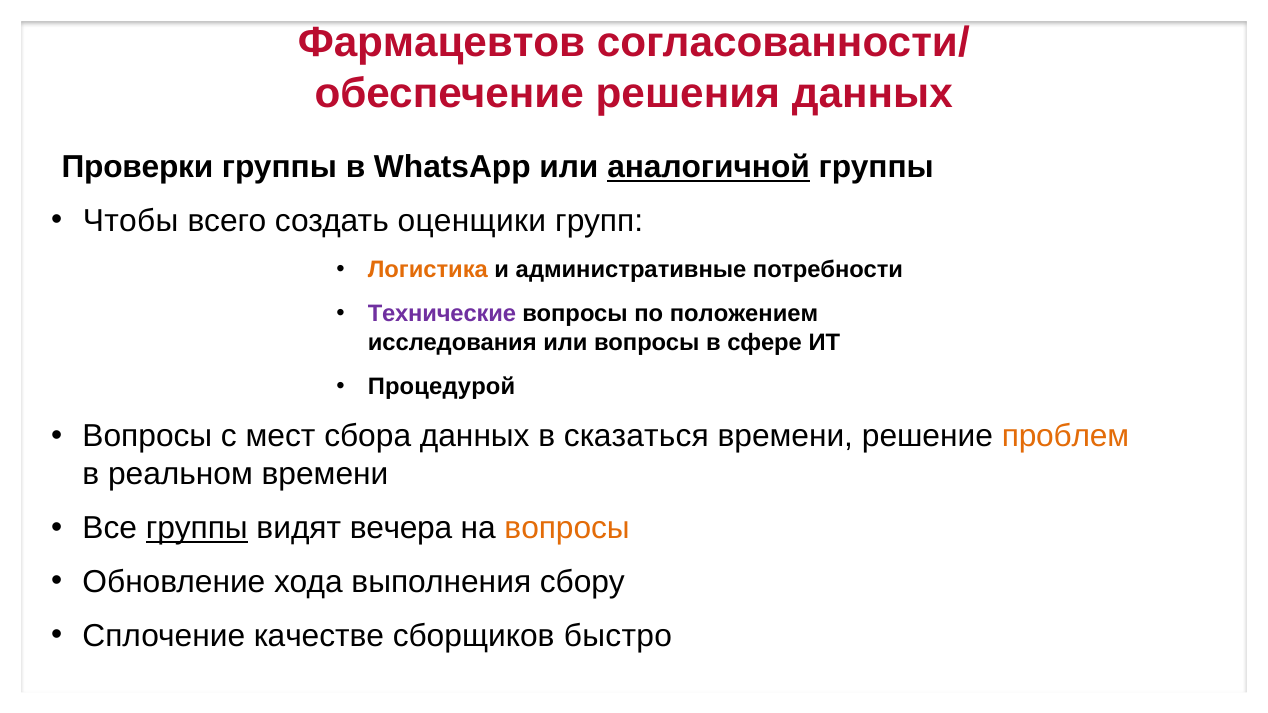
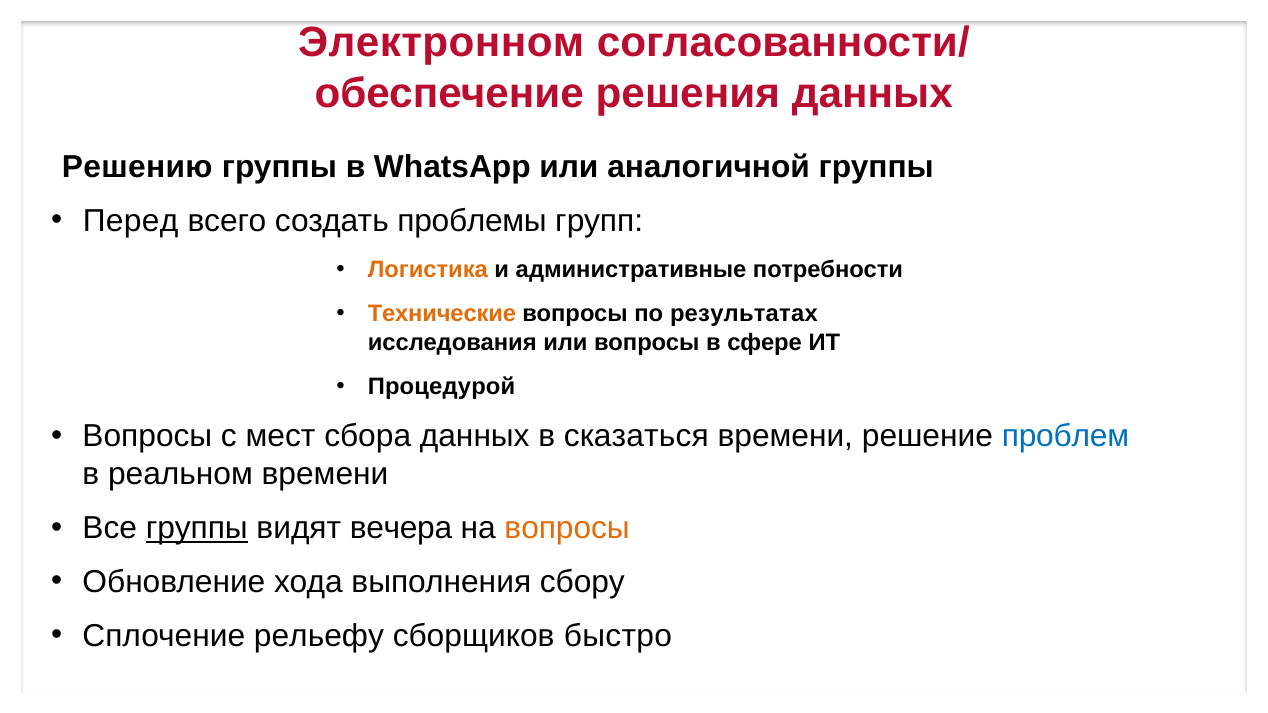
Фармацевтов: Фармацевтов -> Электронном
Проверки: Проверки -> Решению
аналогичной underline: present -> none
Чтобы: Чтобы -> Перед
оценщики: оценщики -> проблемы
Технические colour: purple -> orange
положением: положением -> результатах
проблем colour: orange -> blue
качестве: качестве -> рельефу
